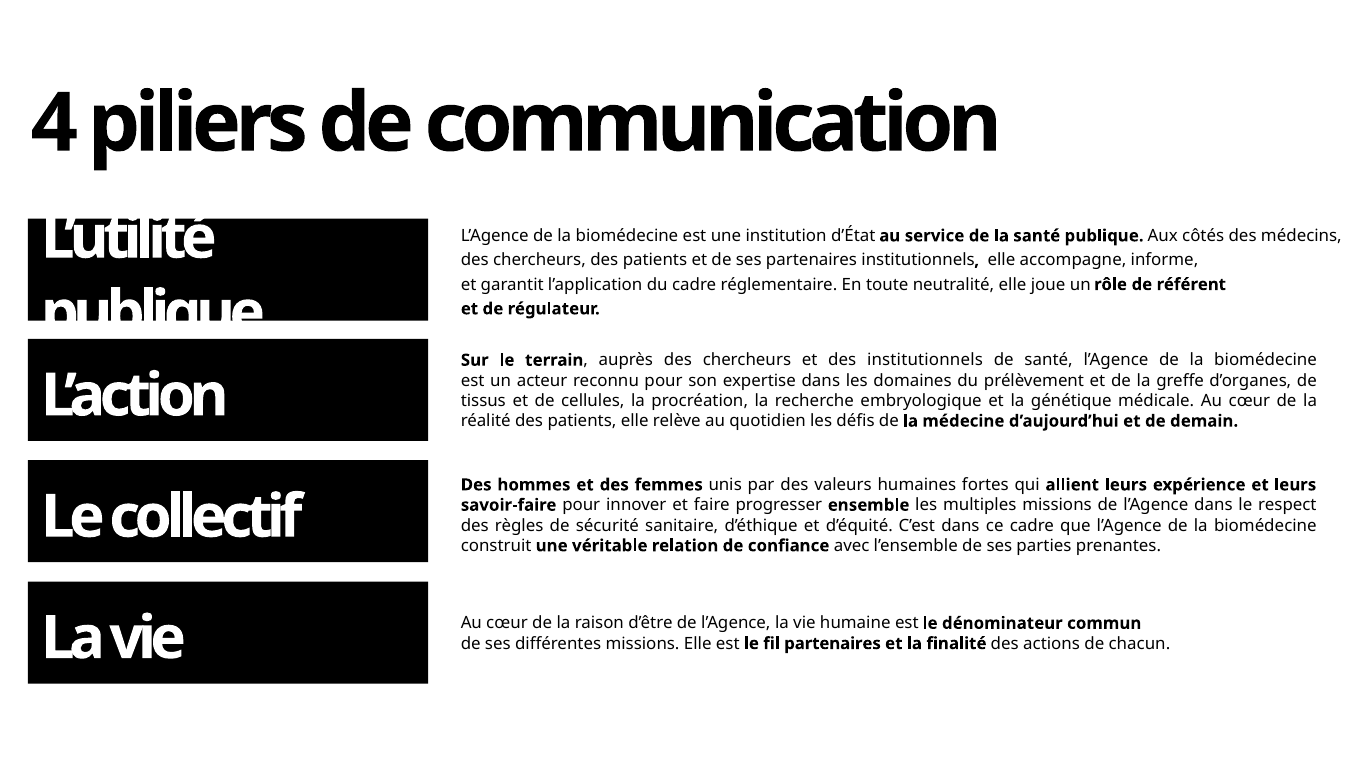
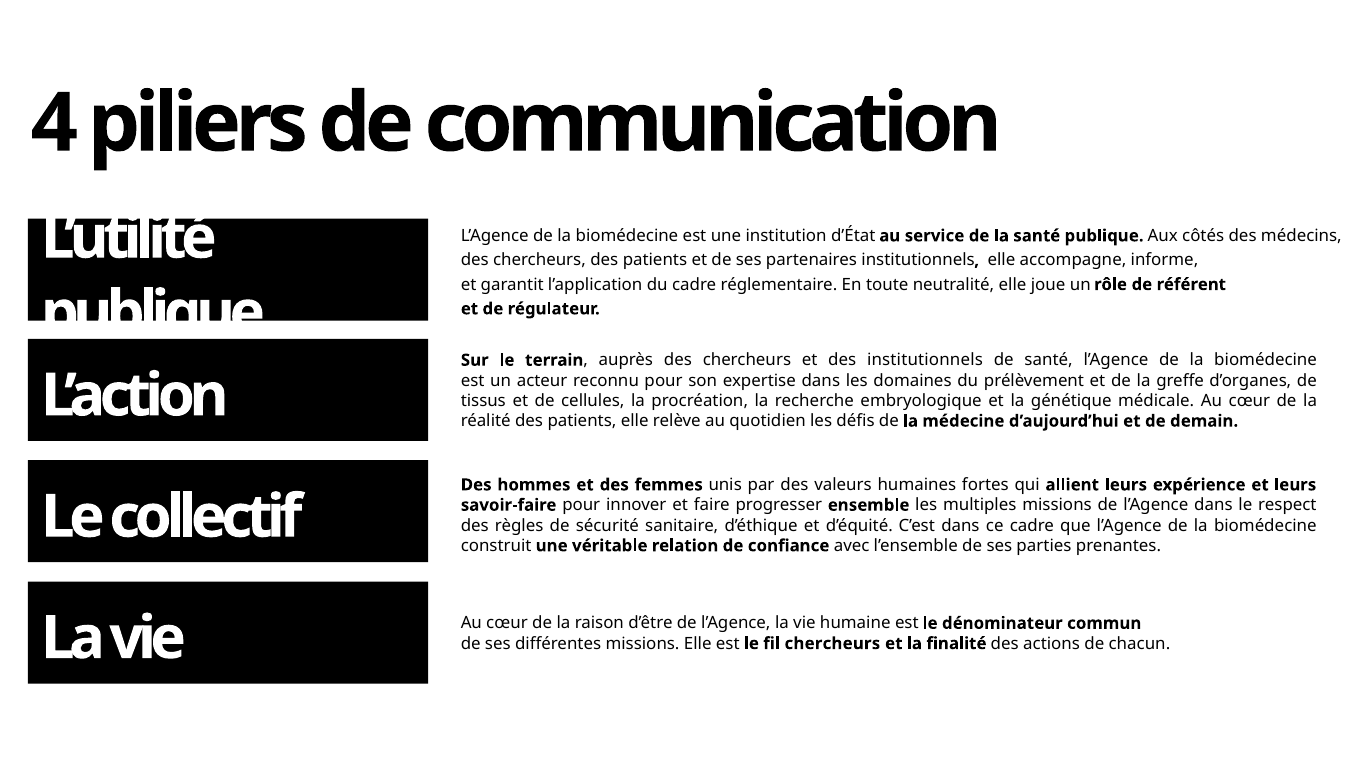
fil partenaires: partenaires -> chercheurs
